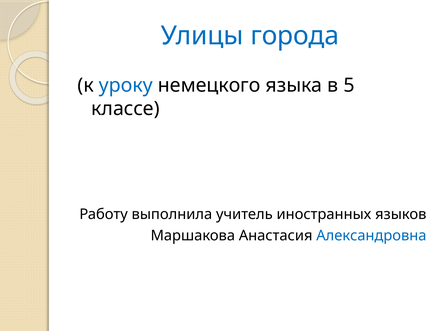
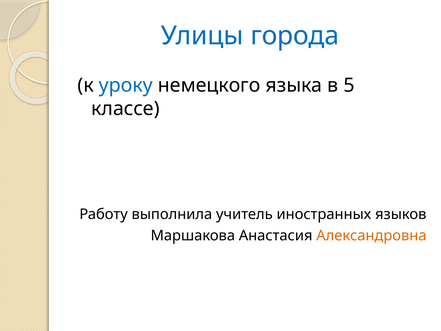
Александровна colour: blue -> orange
